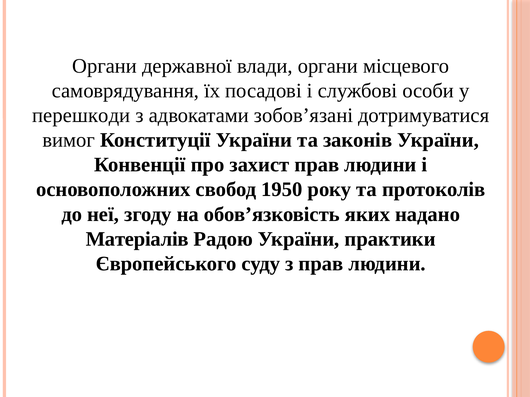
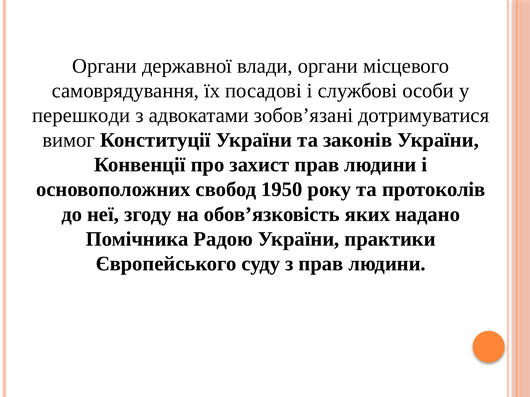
Матеріалів: Матеріалів -> Помічника
